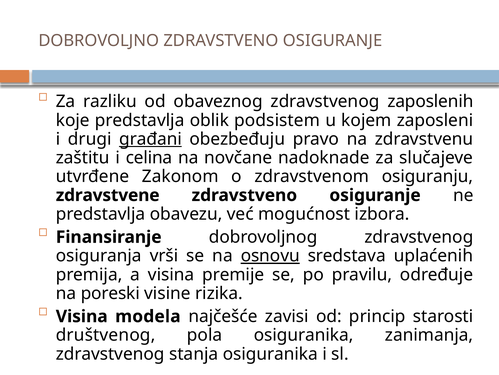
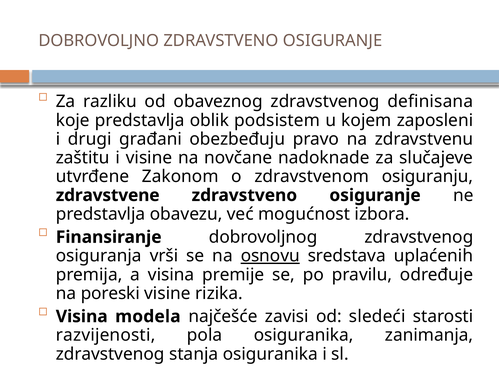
zaposlenih: zaposlenih -> definisana
građani underline: present -> none
i celina: celina -> visine
princip: princip -> sledeći
društvenog: društvenog -> razvijenosti
